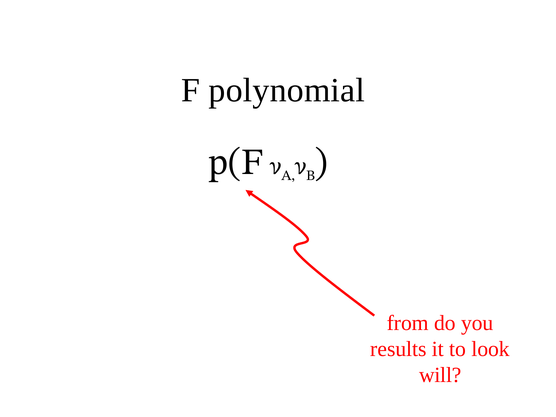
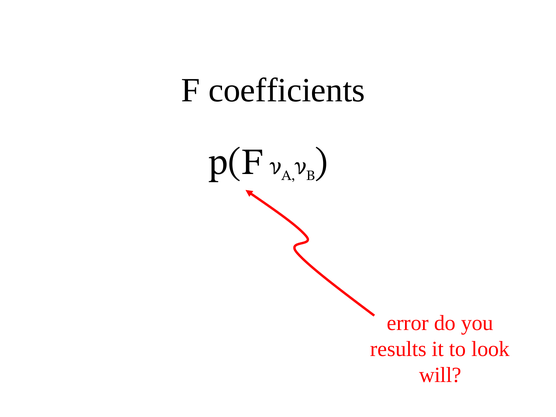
polynomial: polynomial -> coefficients
from: from -> error
